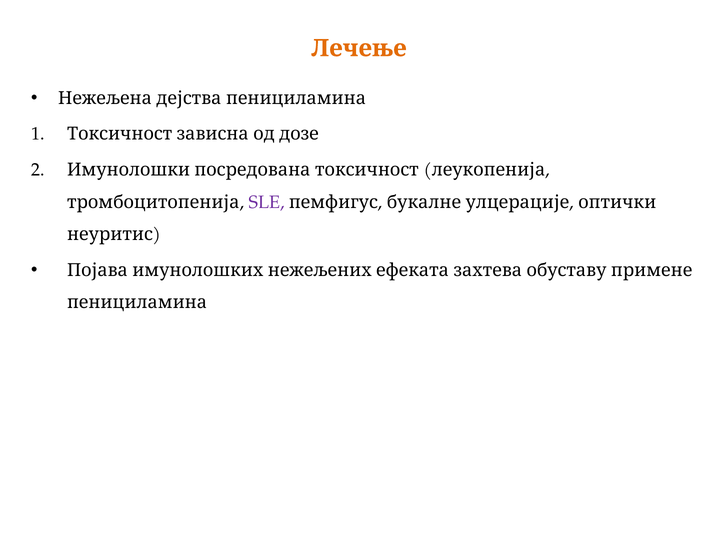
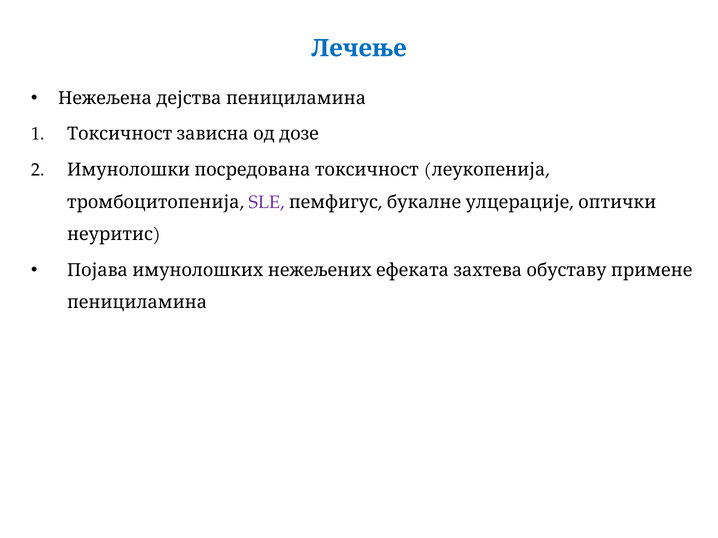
Лечење colour: orange -> blue
